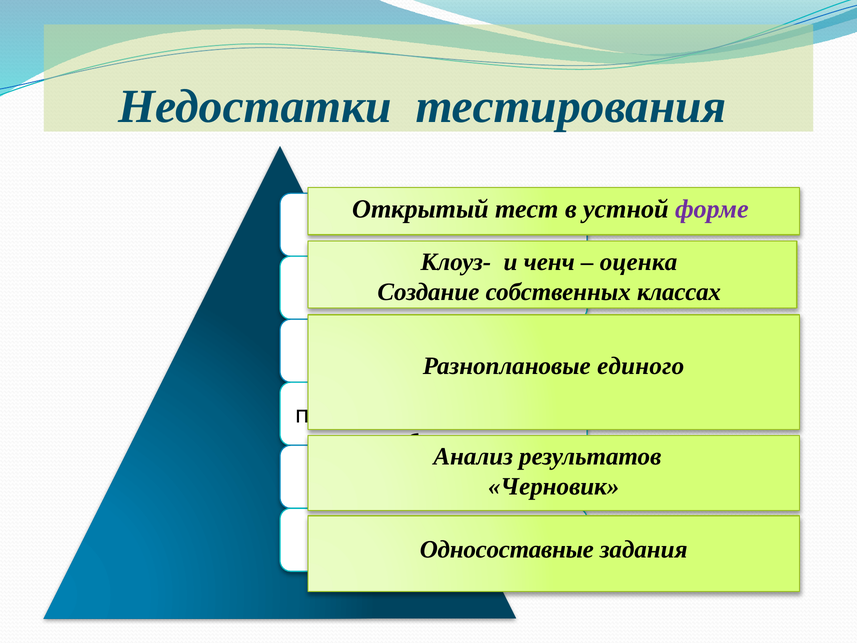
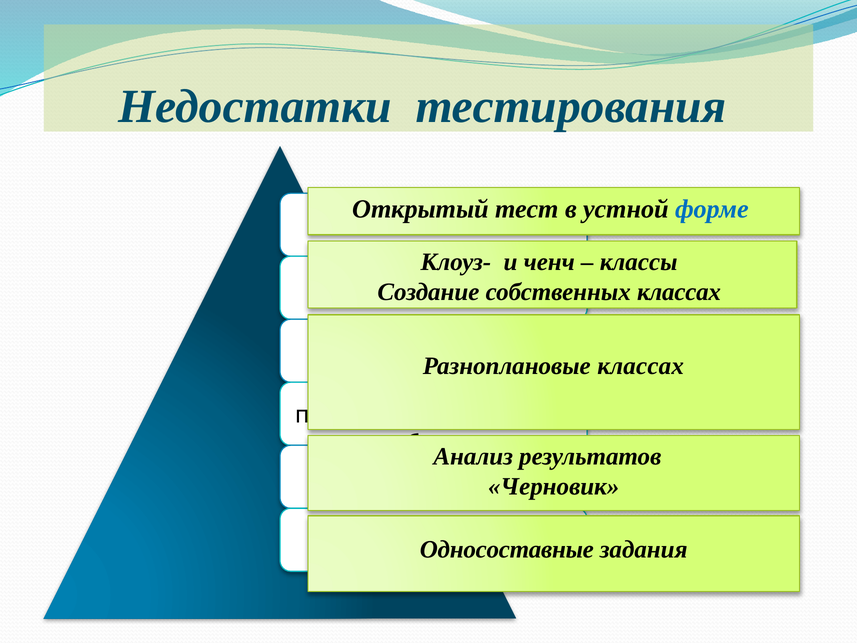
форме colour: purple -> blue
оценка: оценка -> классы
единого at (641, 366): единого -> классах
